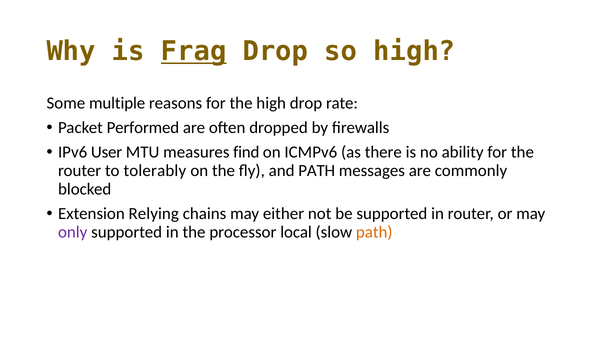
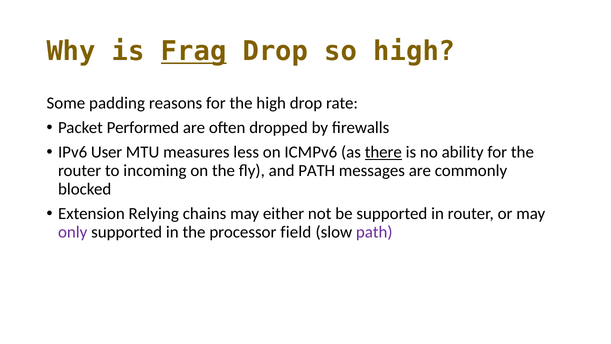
multiple: multiple -> padding
find: find -> less
there underline: none -> present
tolerably: tolerably -> incoming
local: local -> field
path at (374, 232) colour: orange -> purple
